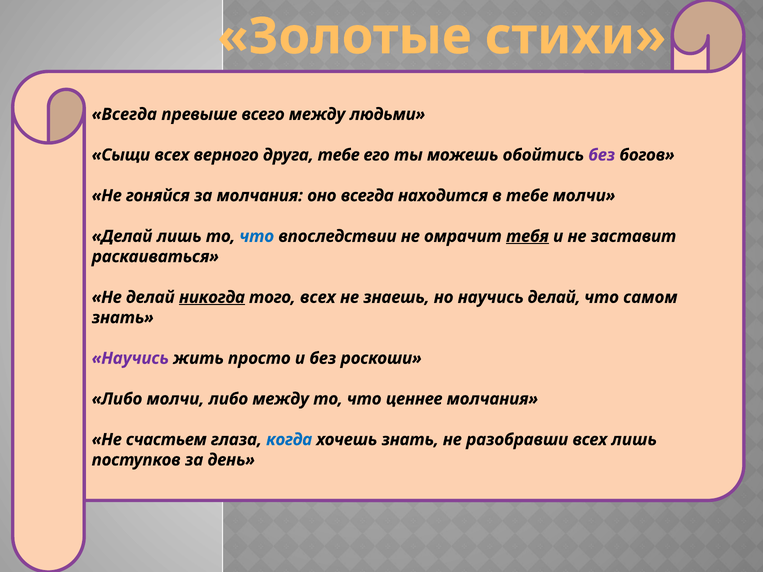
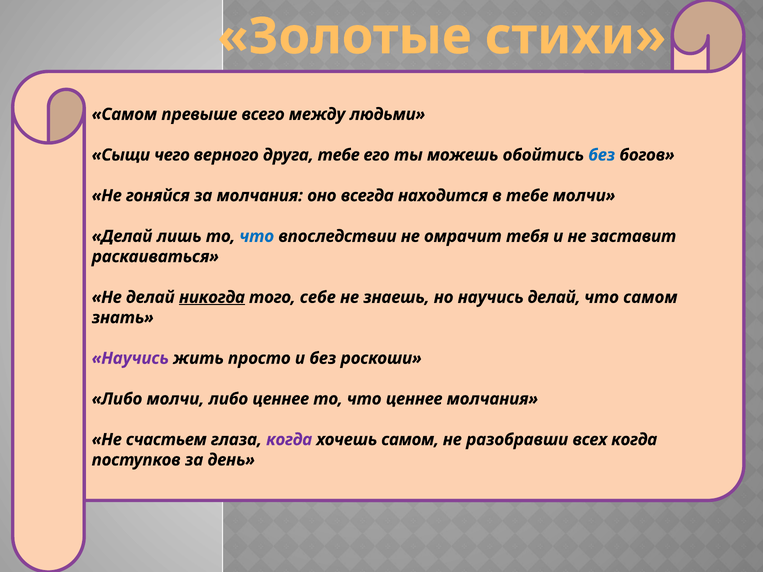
Всегда at (124, 114): Всегда -> Самом
Сыщи всех: всех -> чего
без at (602, 155) colour: purple -> blue
тебя underline: present -> none
того всех: всех -> себе
либо между: между -> ценнее
когда at (289, 440) colour: blue -> purple
хочешь знать: знать -> самом
всех лишь: лишь -> когда
